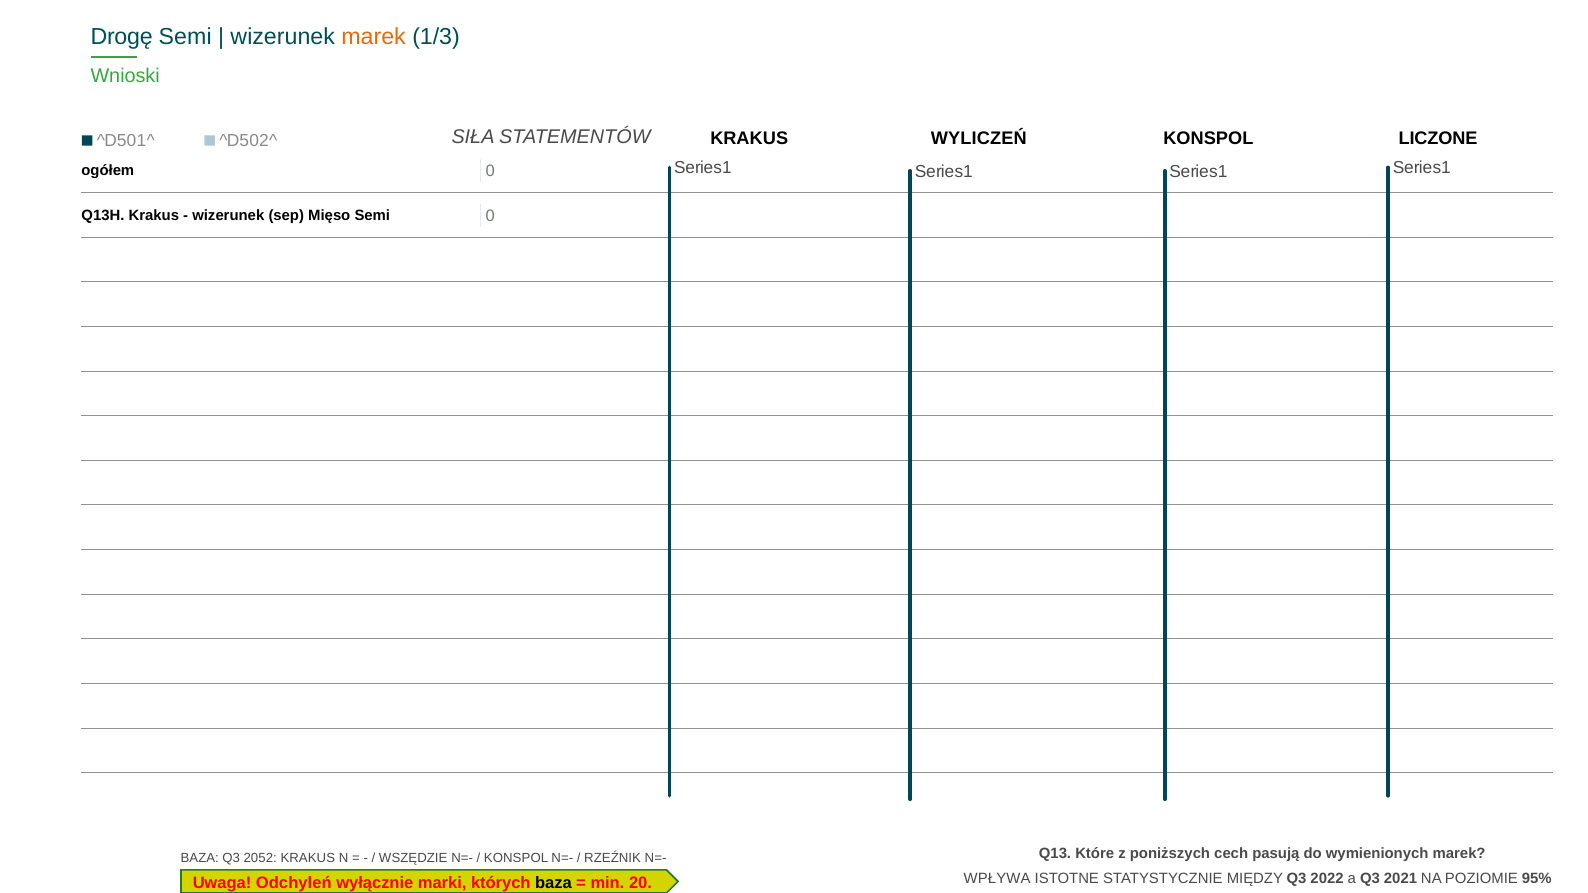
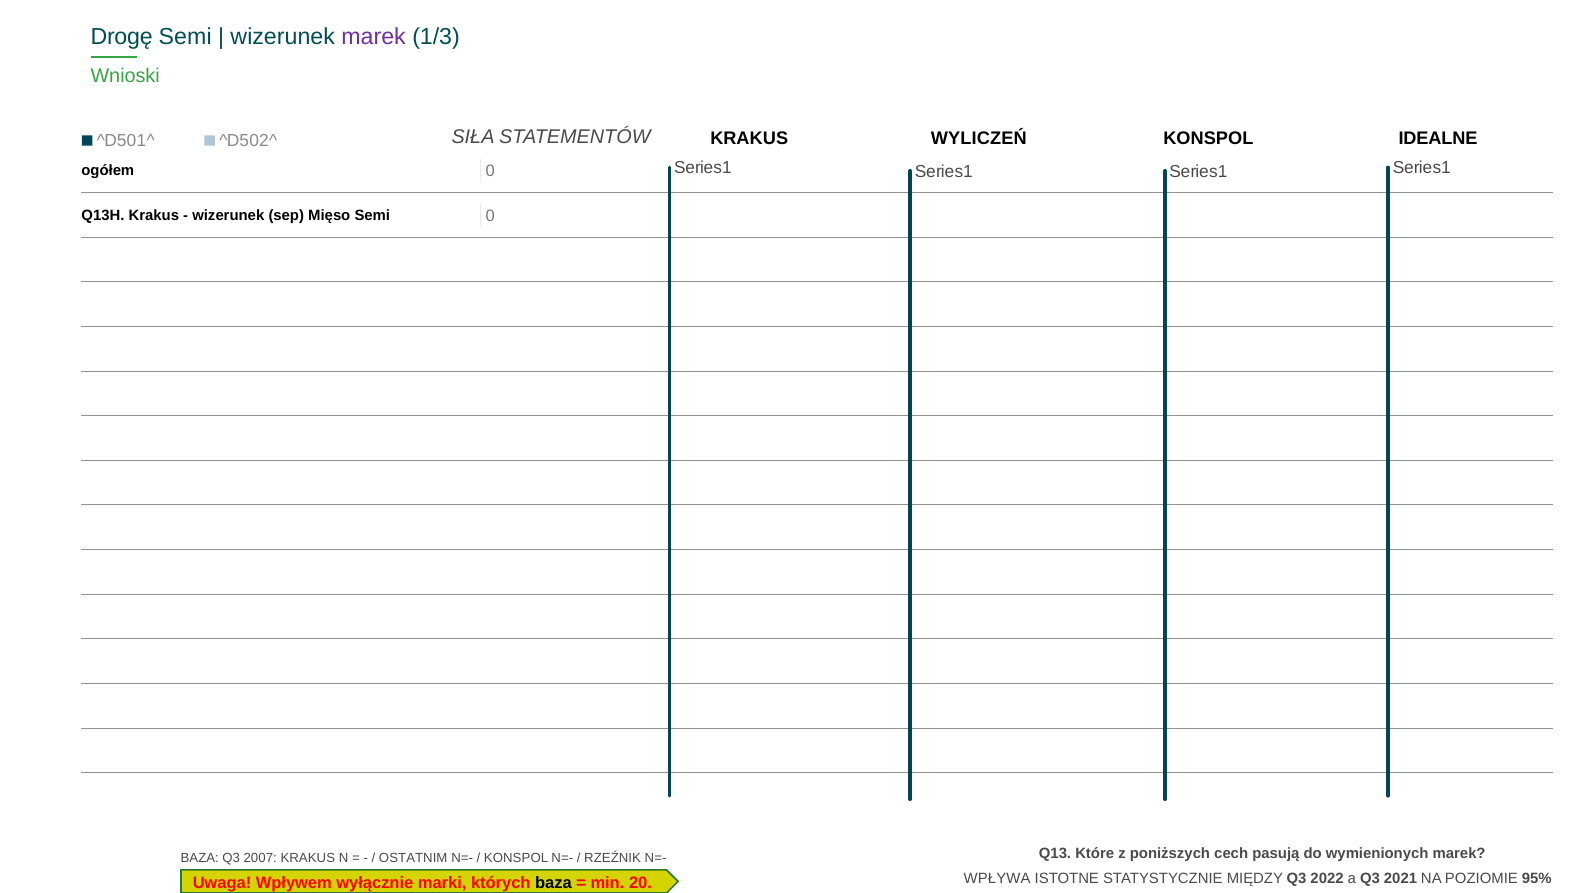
marek at (374, 37) colour: orange -> purple
LICZONE: LICZONE -> IDEALNE
2052: 2052 -> 2007
WSZĘDZIE: WSZĘDZIE -> OSTATNIM
Odchyleń: Odchyleń -> Wpływem
